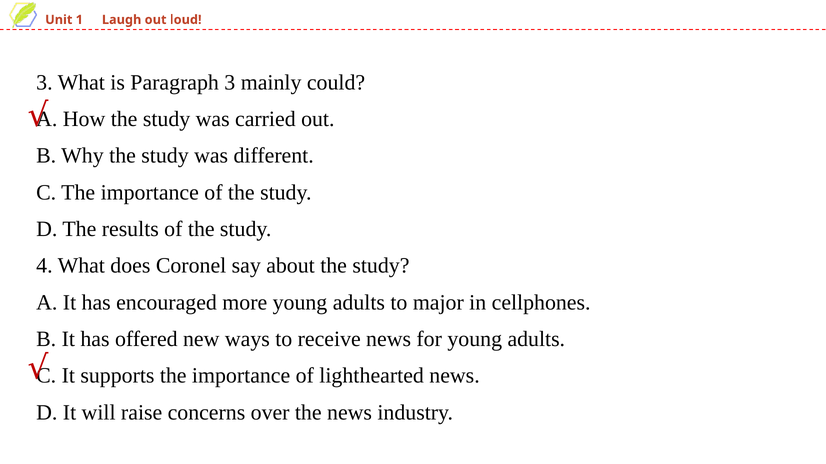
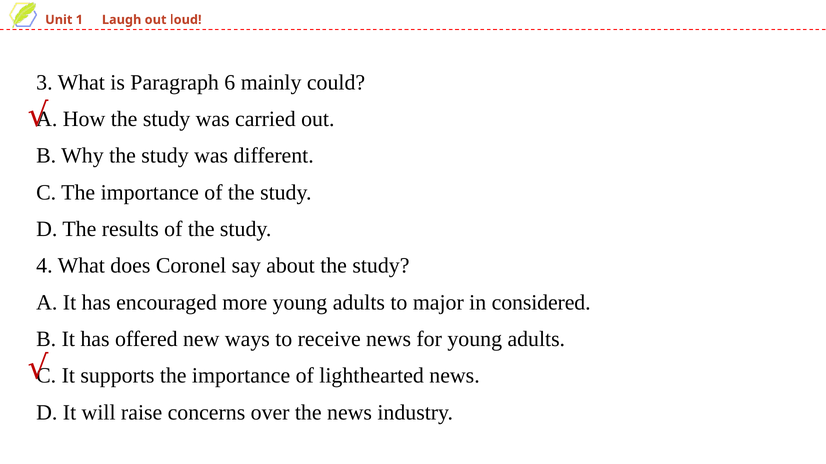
Paragraph 3: 3 -> 6
cellphones: cellphones -> considered
